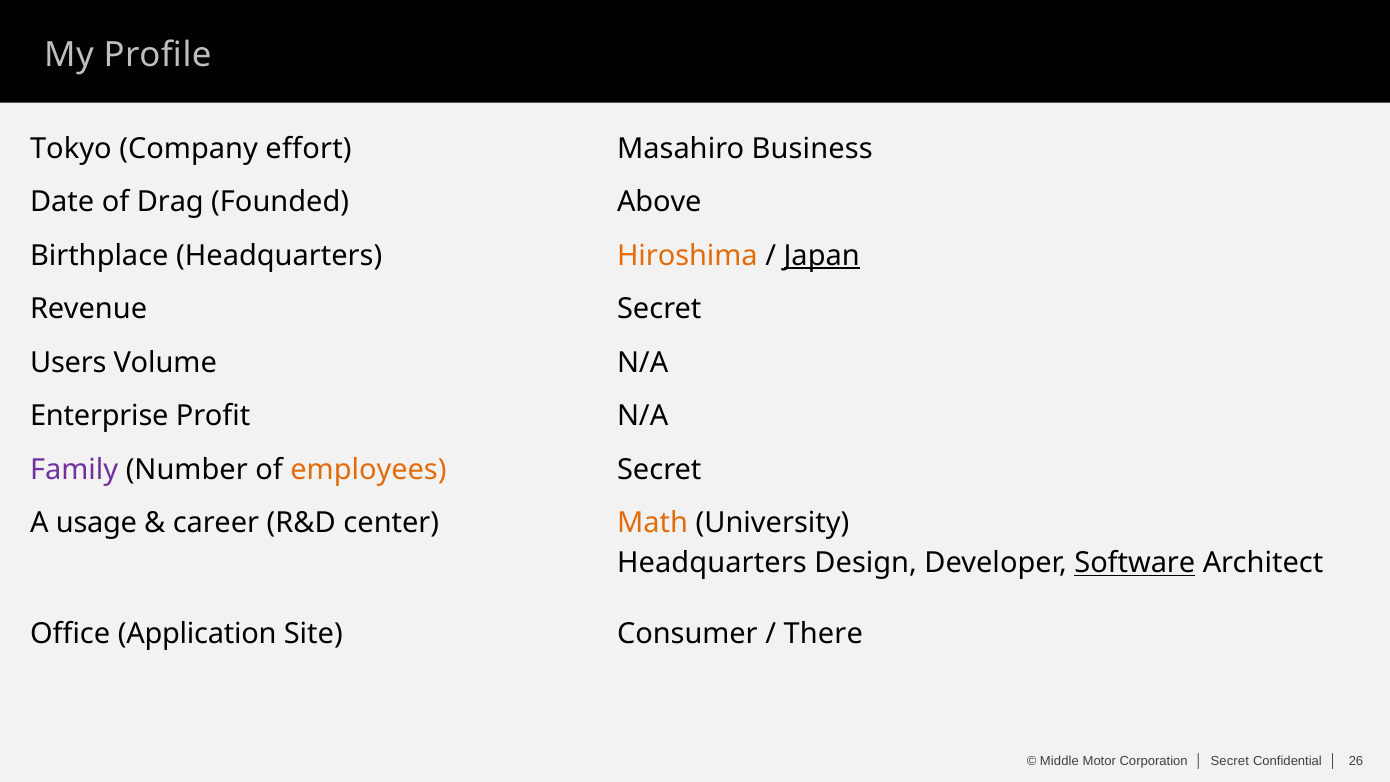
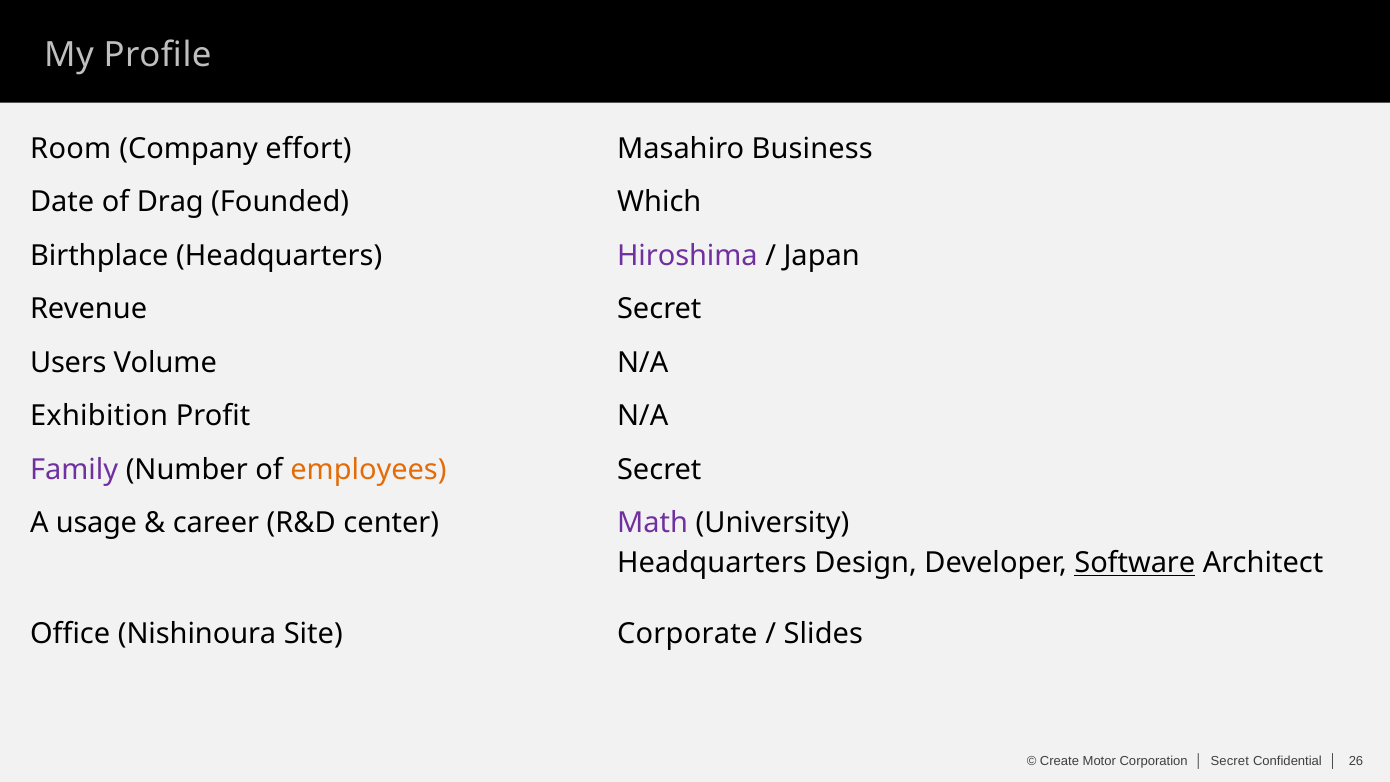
Tokyo: Tokyo -> Room
Above: Above -> Which
Hiroshima colour: orange -> purple
Japan underline: present -> none
Enterprise: Enterprise -> Exhibition
Math colour: orange -> purple
Application: Application -> Nishinoura
Consumer: Consumer -> Corporate
There: There -> Slides
Middle: Middle -> Create
